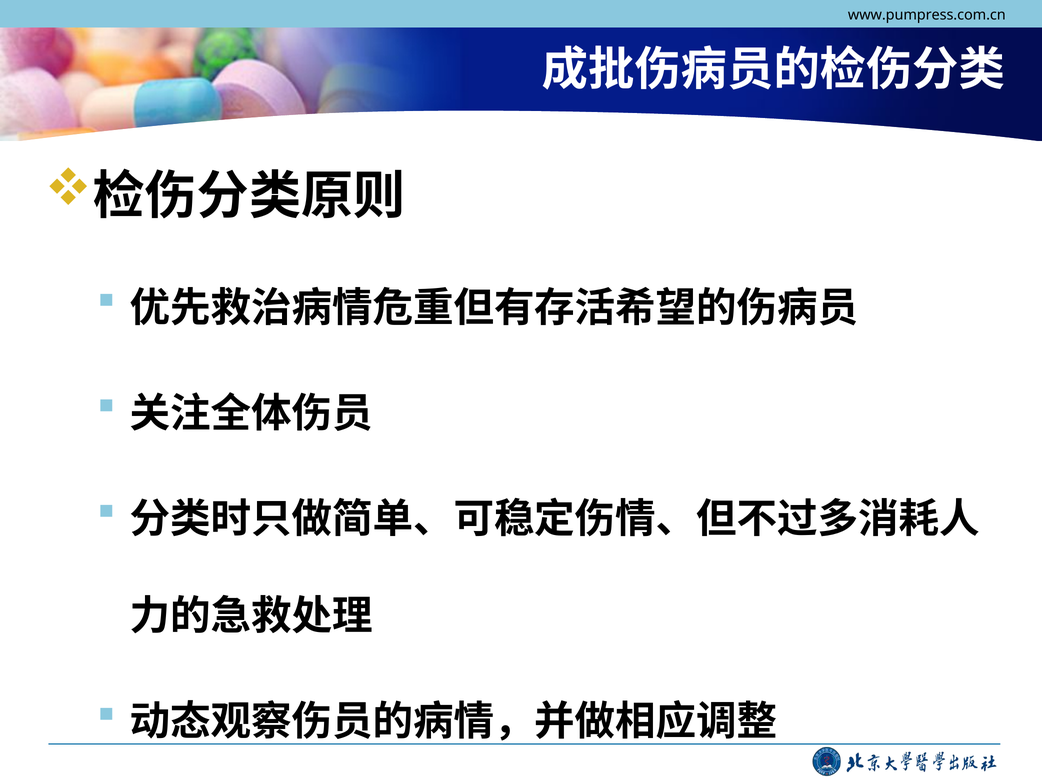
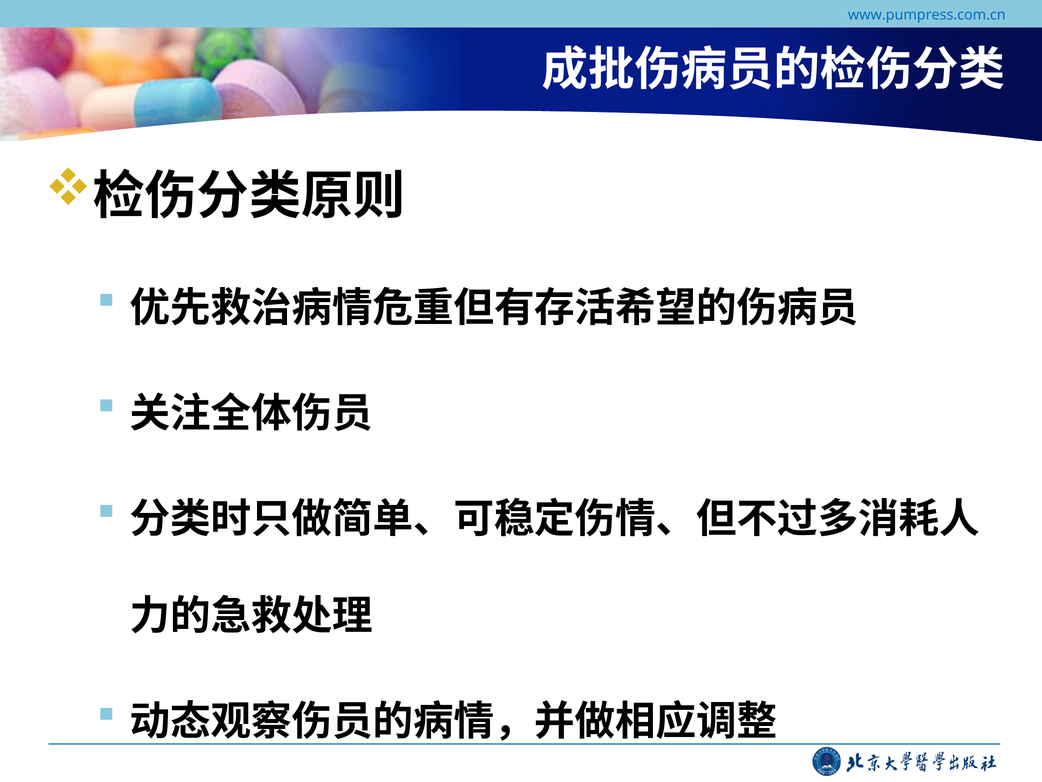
www.pumpress.com.cn colour: black -> blue
